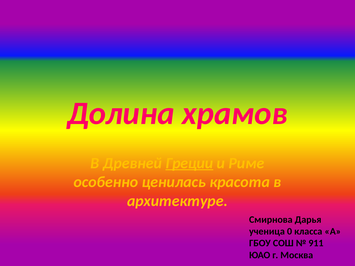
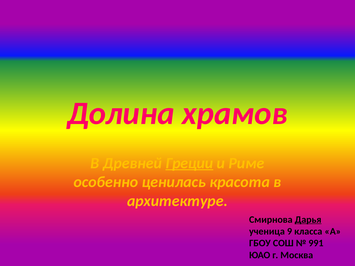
Дарья underline: none -> present
0: 0 -> 9
911: 911 -> 991
